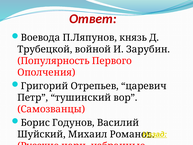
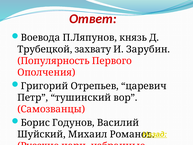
войной: войной -> захвату
